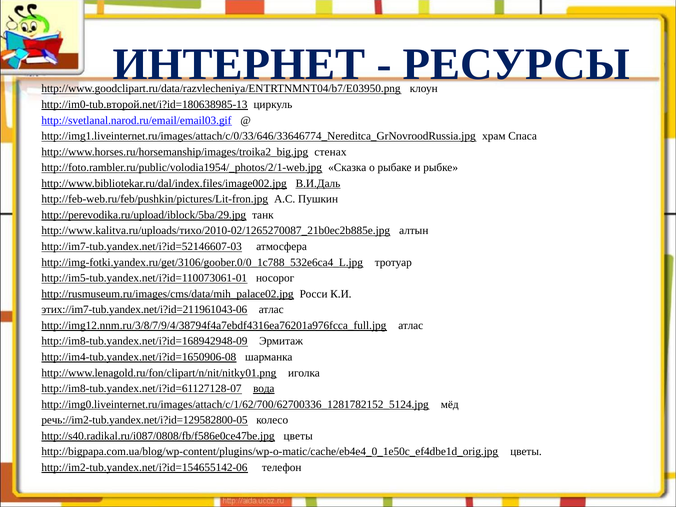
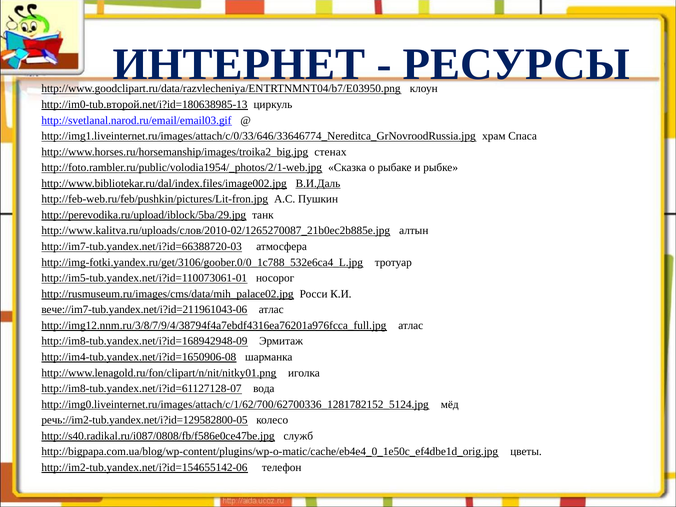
http://www.kalitva.ru/uploads/тихо/2010-02/1265270087_21b0ec2b885e.jpg: http://www.kalitva.ru/uploads/тихо/2010-02/1265270087_21b0ec2b885e.jpg -> http://www.kalitva.ru/uploads/слов/2010-02/1265270087_21b0ec2b885e.jpg
http://im7-tub.yandex.net/i?id=52146607-03: http://im7-tub.yandex.net/i?id=52146607-03 -> http://im7-tub.yandex.net/i?id=66388720-03
этих://im7-tub.yandex.net/i?id=211961043-06: этих://im7-tub.yandex.net/i?id=211961043-06 -> вече://im7-tub.yandex.net/i?id=211961043-06
вода underline: present -> none
http://s40.radikal.ru/i087/0808/fb/f586e0ce47be.jpg цветы: цветы -> служб
